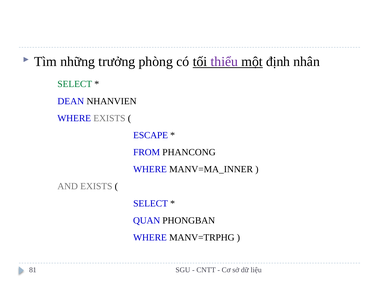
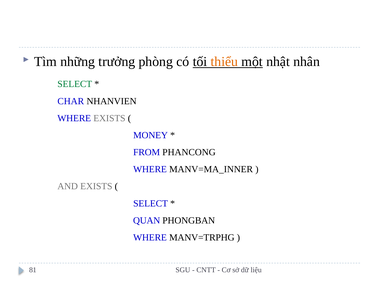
thiểu colour: purple -> orange
định: định -> nhật
DEAN: DEAN -> CHAR
ESCAPE: ESCAPE -> MONEY
